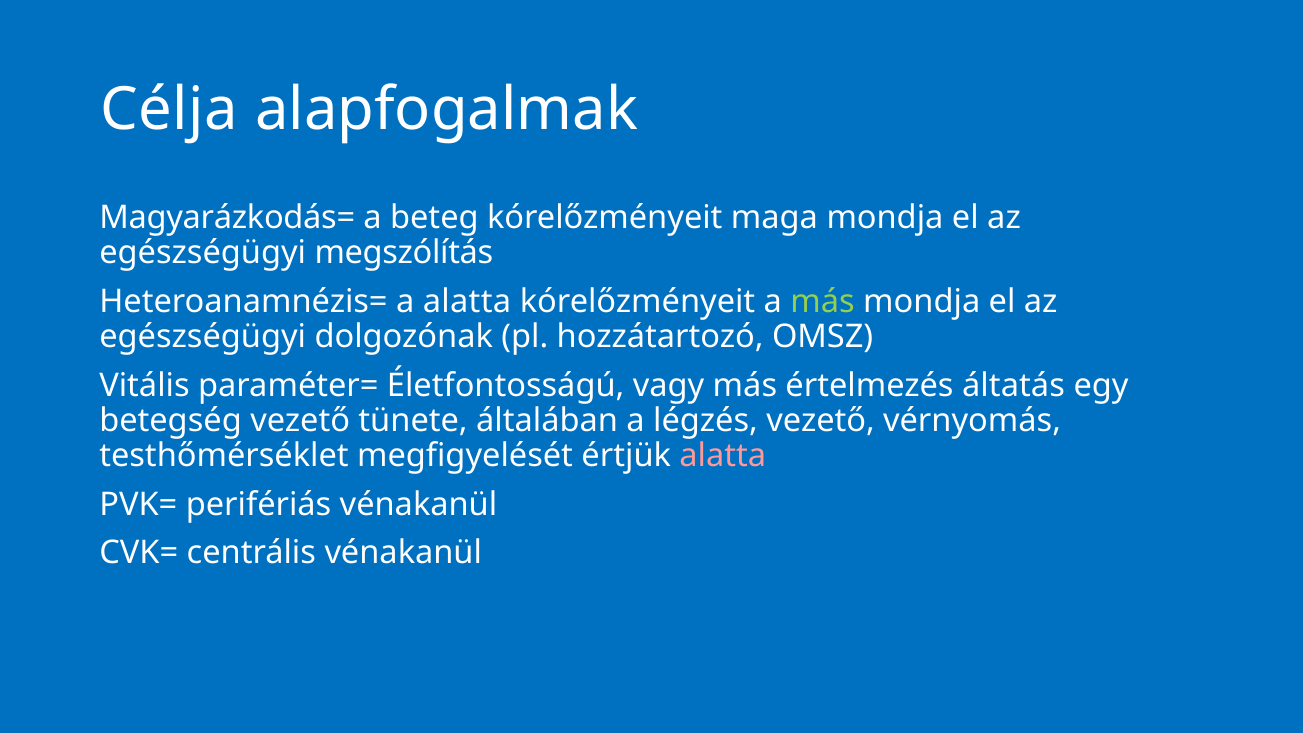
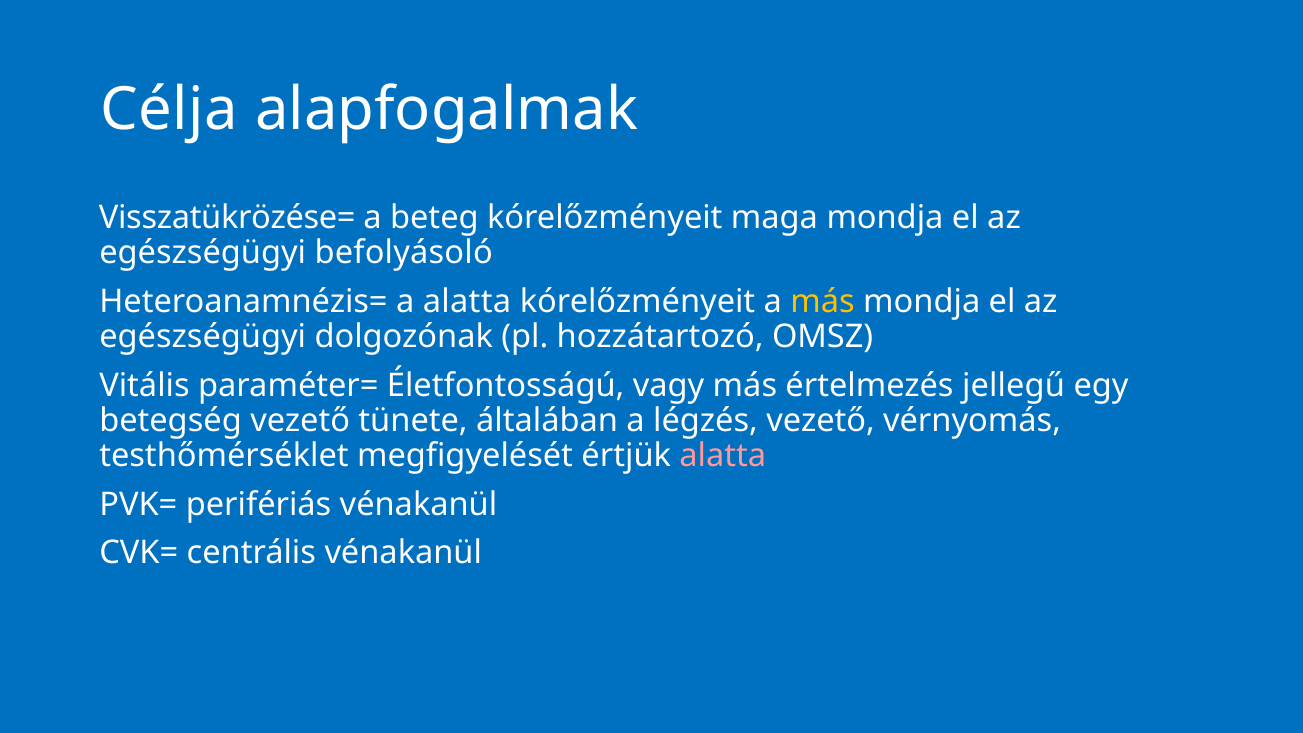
Magyarázkodás=: Magyarázkodás= -> Visszatükrözése=
megszólítás: megszólítás -> befolyásoló
más at (823, 301) colour: light green -> yellow
áltatás: áltatás -> jellegű
